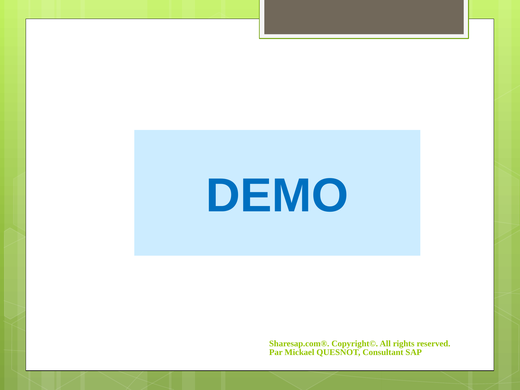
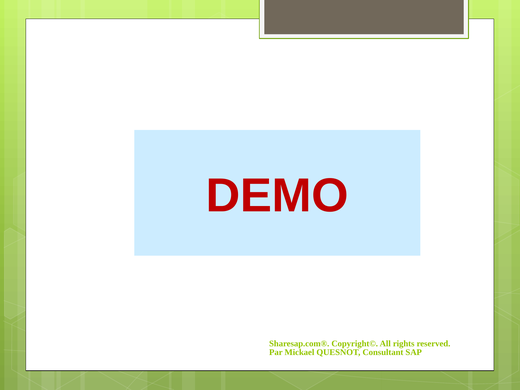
DEMO colour: blue -> red
